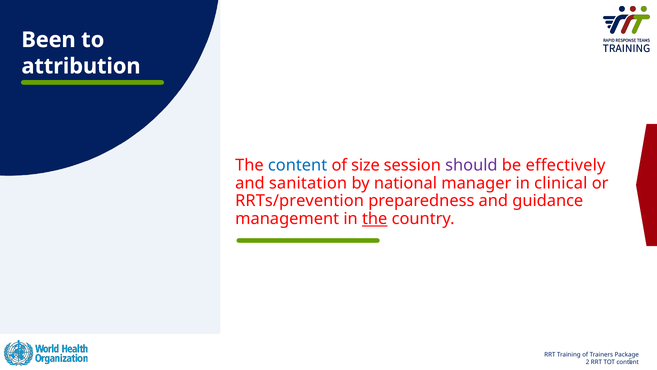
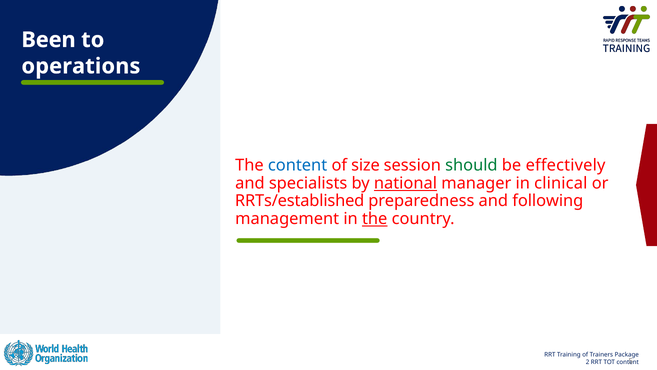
attribution: attribution -> operations
should colour: purple -> green
sanitation: sanitation -> specialists
national underline: none -> present
RRTs/prevention: RRTs/prevention -> RRTs/established
guidance: guidance -> following
